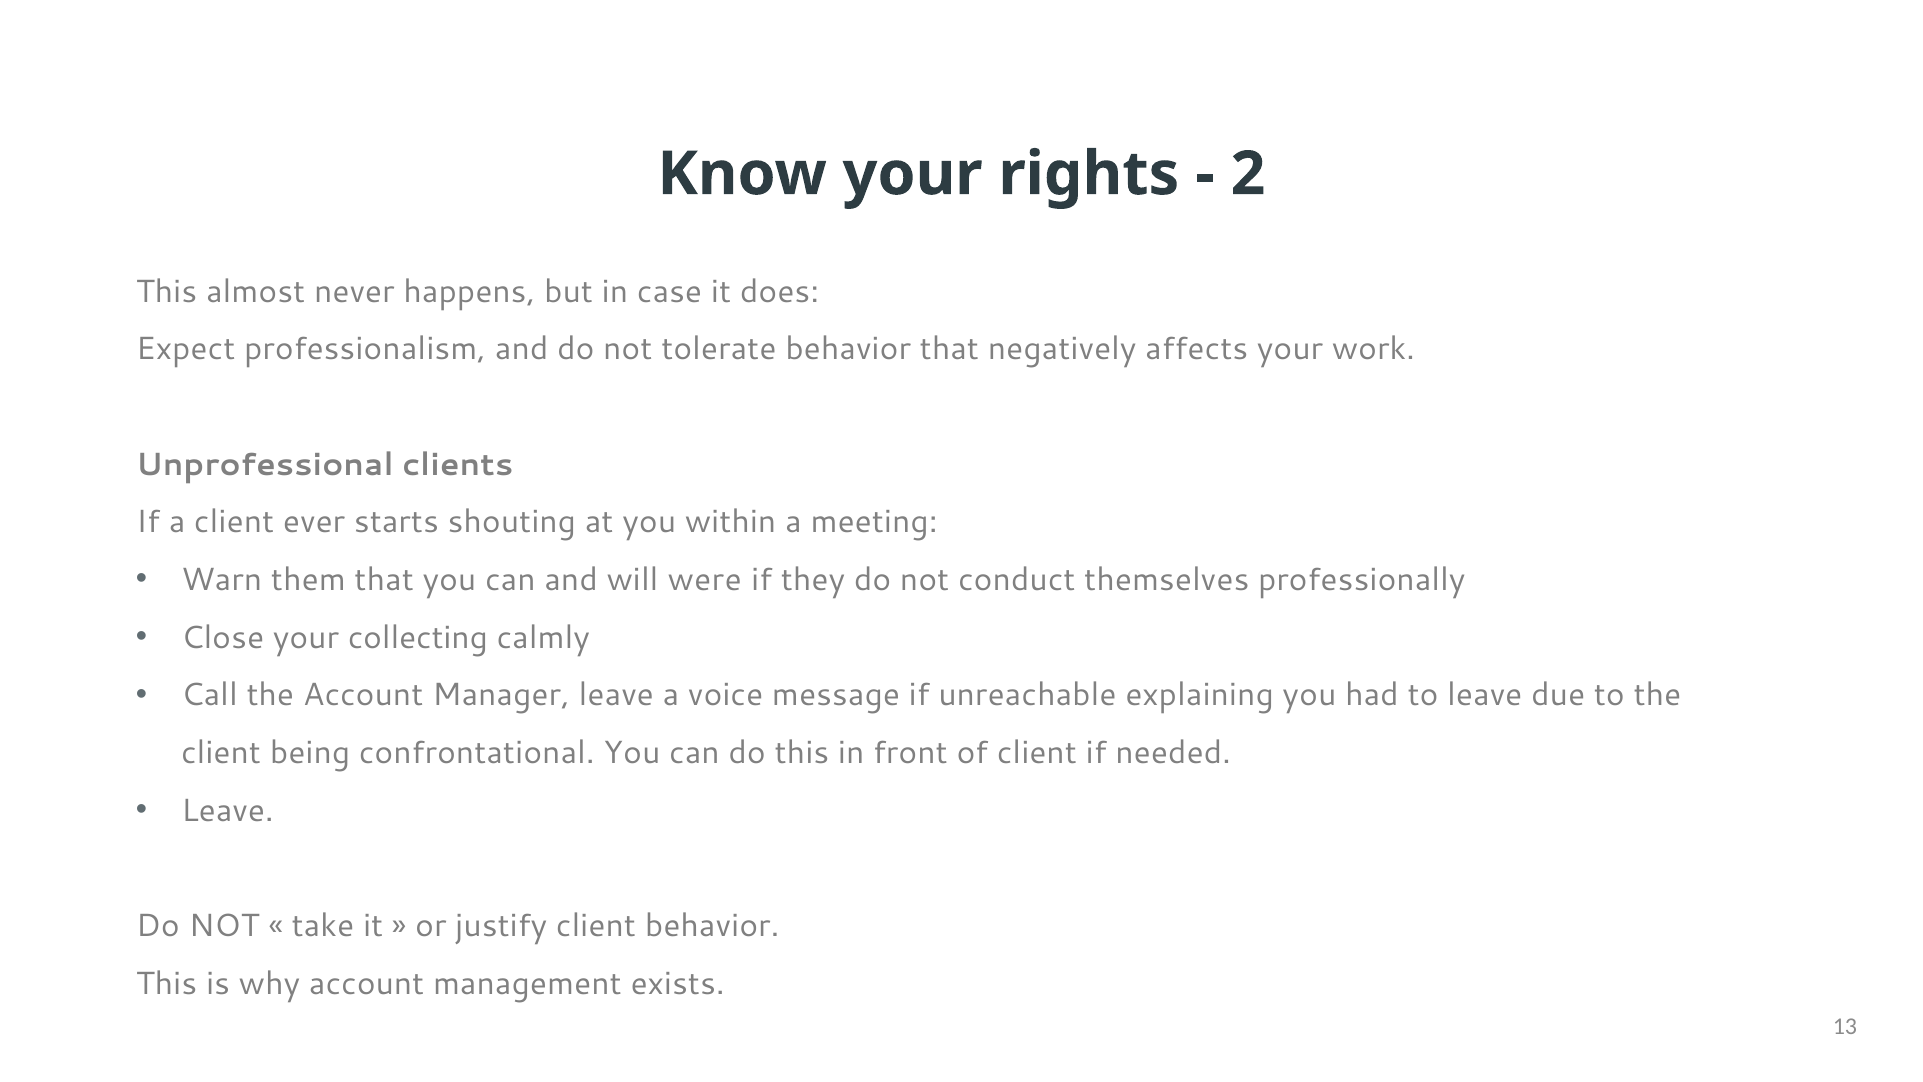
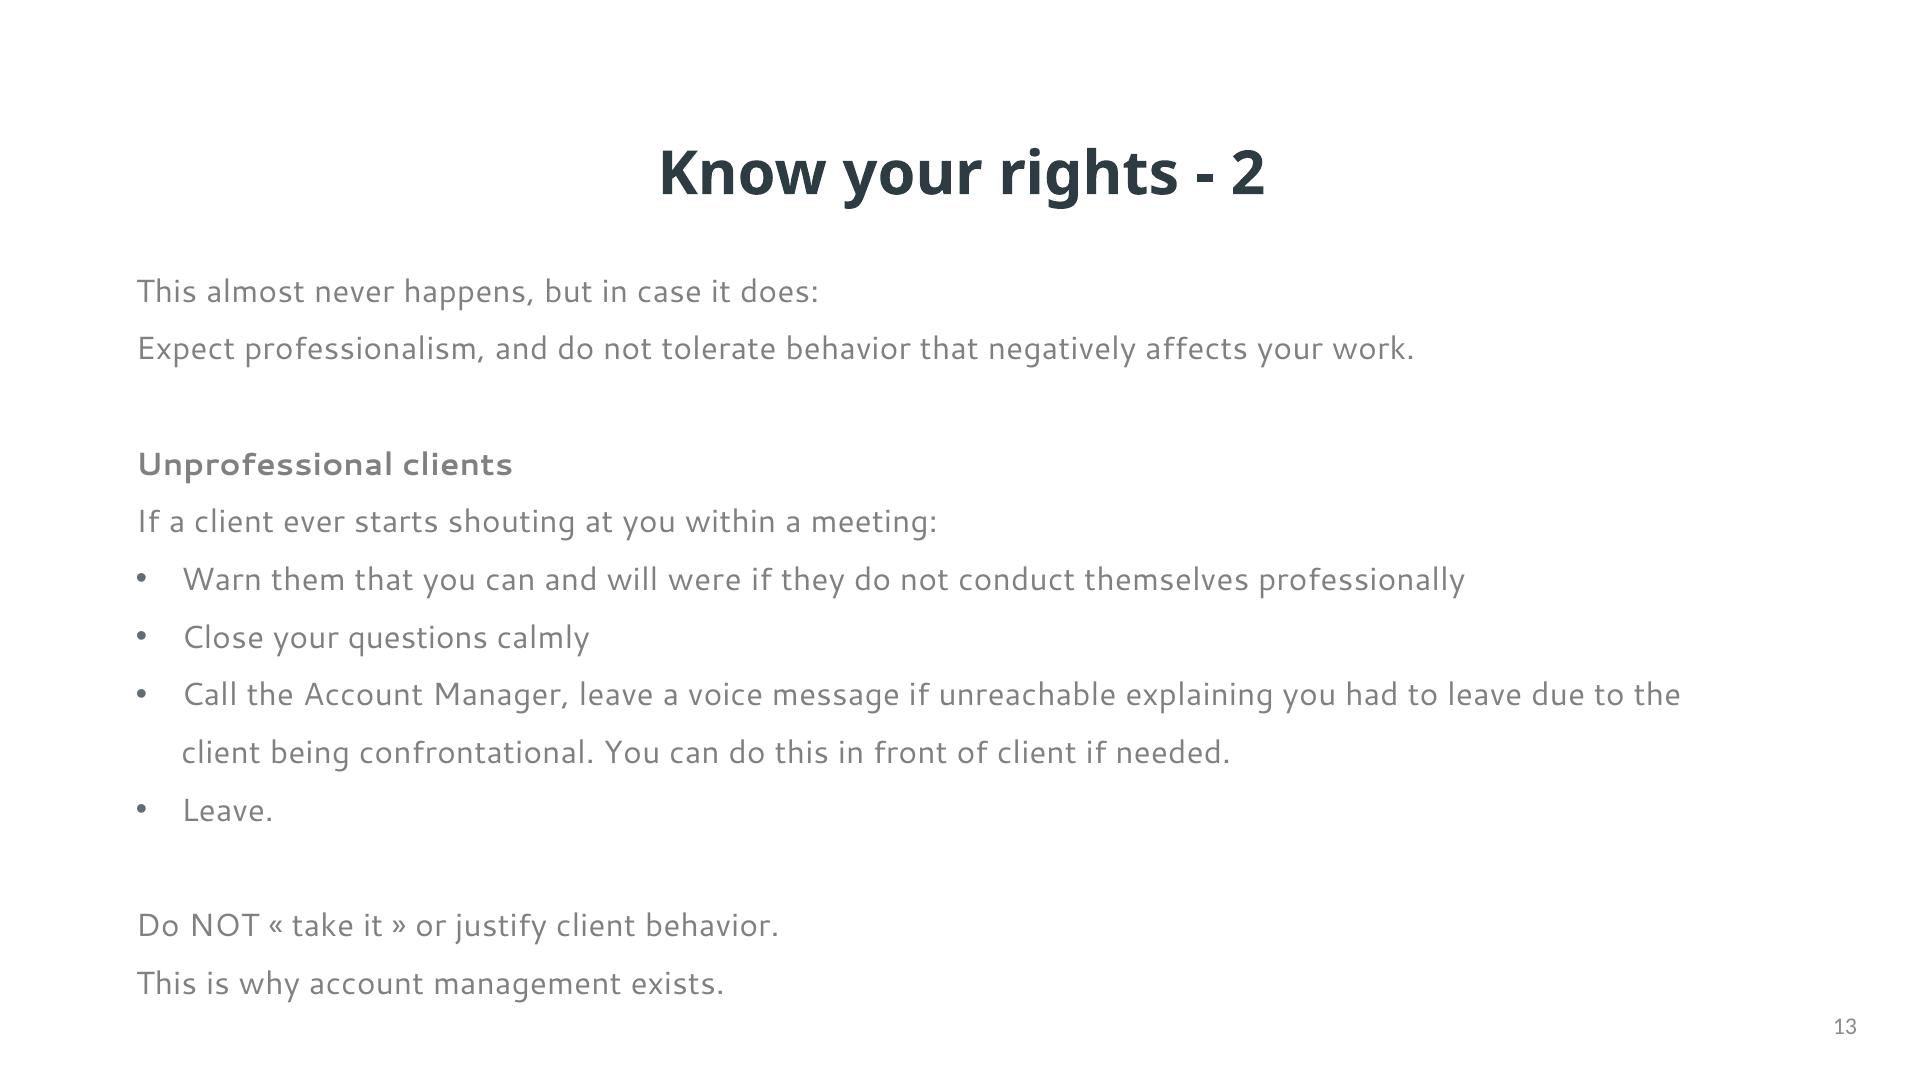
collecting: collecting -> questions
